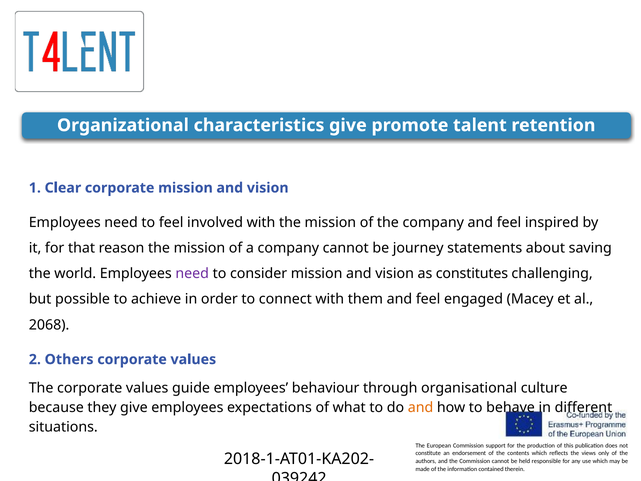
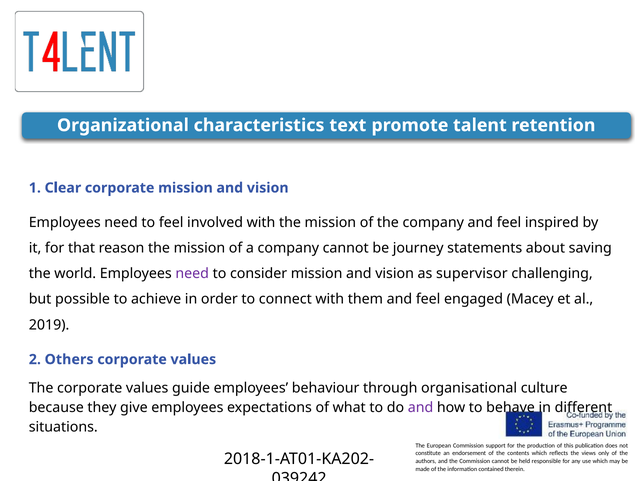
characteristics give: give -> text
constitutes: constitutes -> supervisor
2068: 2068 -> 2019
and at (421, 407) colour: orange -> purple
